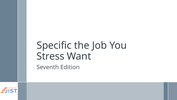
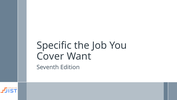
Stress: Stress -> Cover
